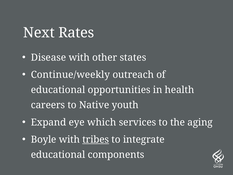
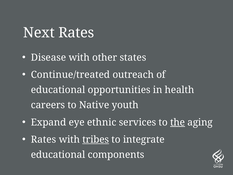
Continue/weekly: Continue/weekly -> Continue/treated
which: which -> ethnic
the underline: none -> present
Boyle at (44, 139): Boyle -> Rates
